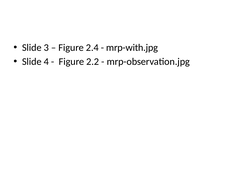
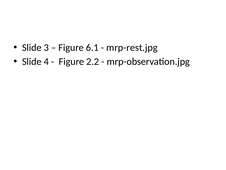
2.4: 2.4 -> 6.1
mrp-with.jpg: mrp-with.jpg -> mrp-rest.jpg
